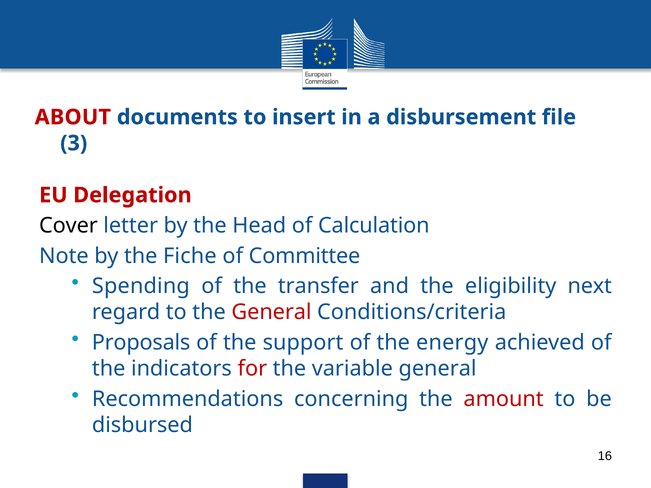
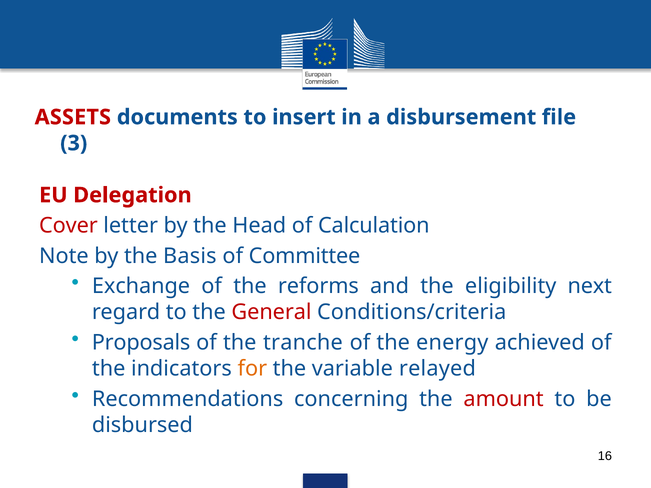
ABOUT: ABOUT -> ASSETS
Cover colour: black -> red
Fiche: Fiche -> Basis
Spending: Spending -> Exchange
transfer: transfer -> reforms
support: support -> tranche
for colour: red -> orange
variable general: general -> relayed
